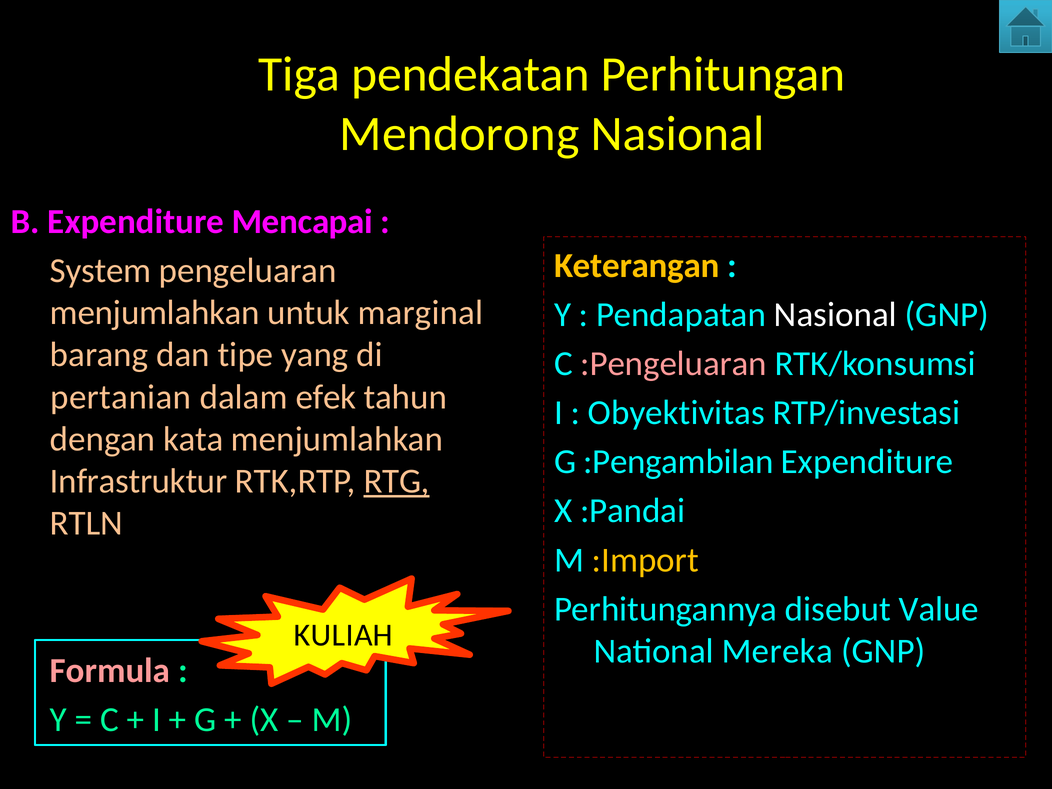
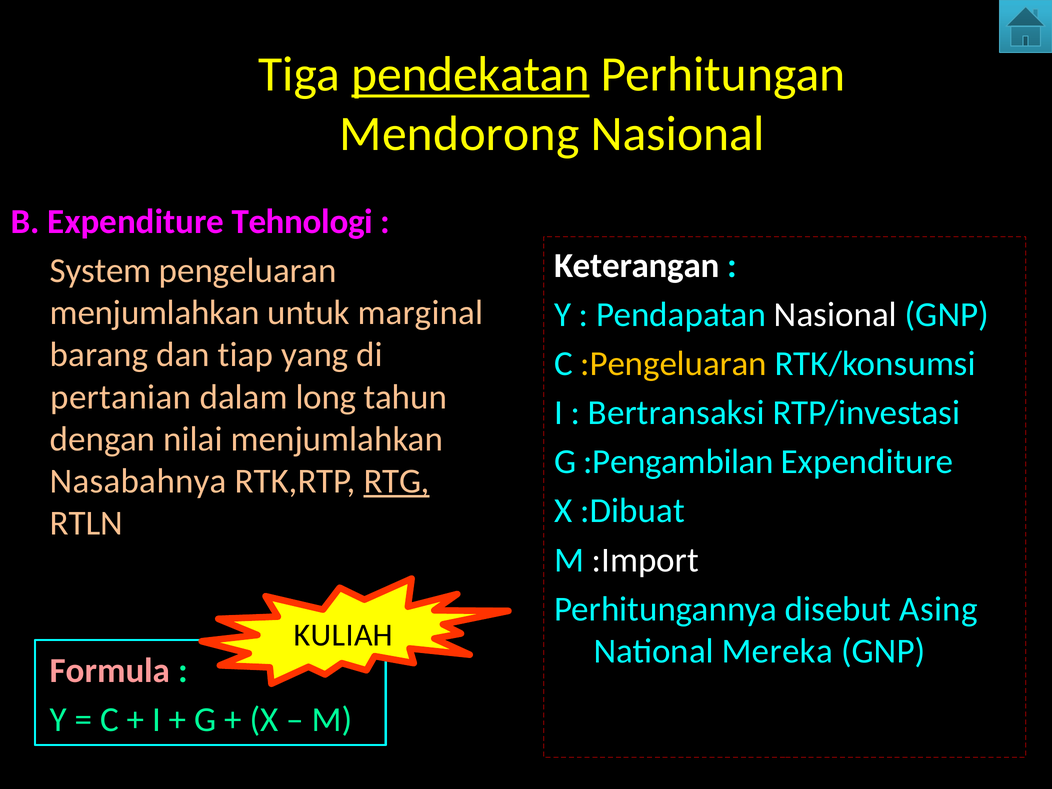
pendekatan underline: none -> present
Mencapai: Mencapai -> Tehnologi
Keterangan colour: yellow -> white
tipe: tipe -> tiap
:Pengeluaran colour: pink -> yellow
efek: efek -> long
Obyektivitas: Obyektivitas -> Bertransaksi
kata: kata -> nilai
Infrastruktur: Infrastruktur -> Nasabahnya
:Pandai: :Pandai -> :Dibuat
:Import colour: yellow -> white
Value: Value -> Asing
